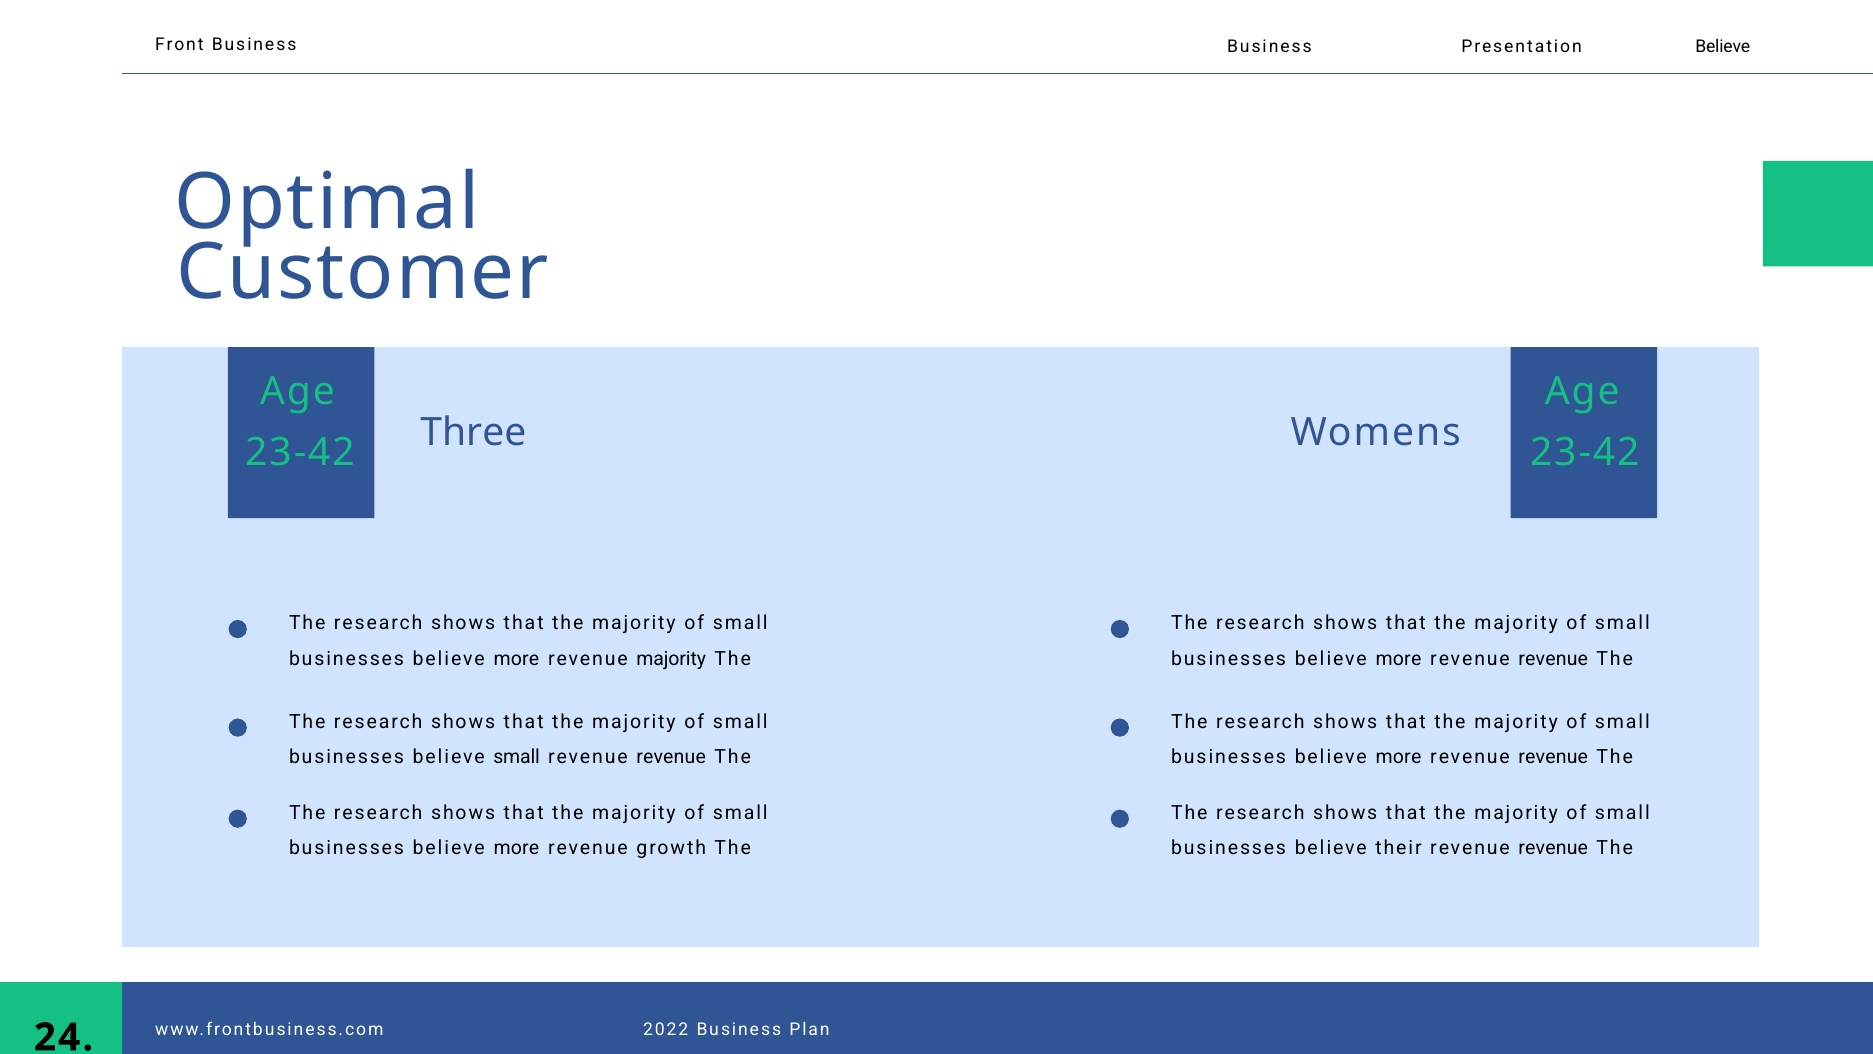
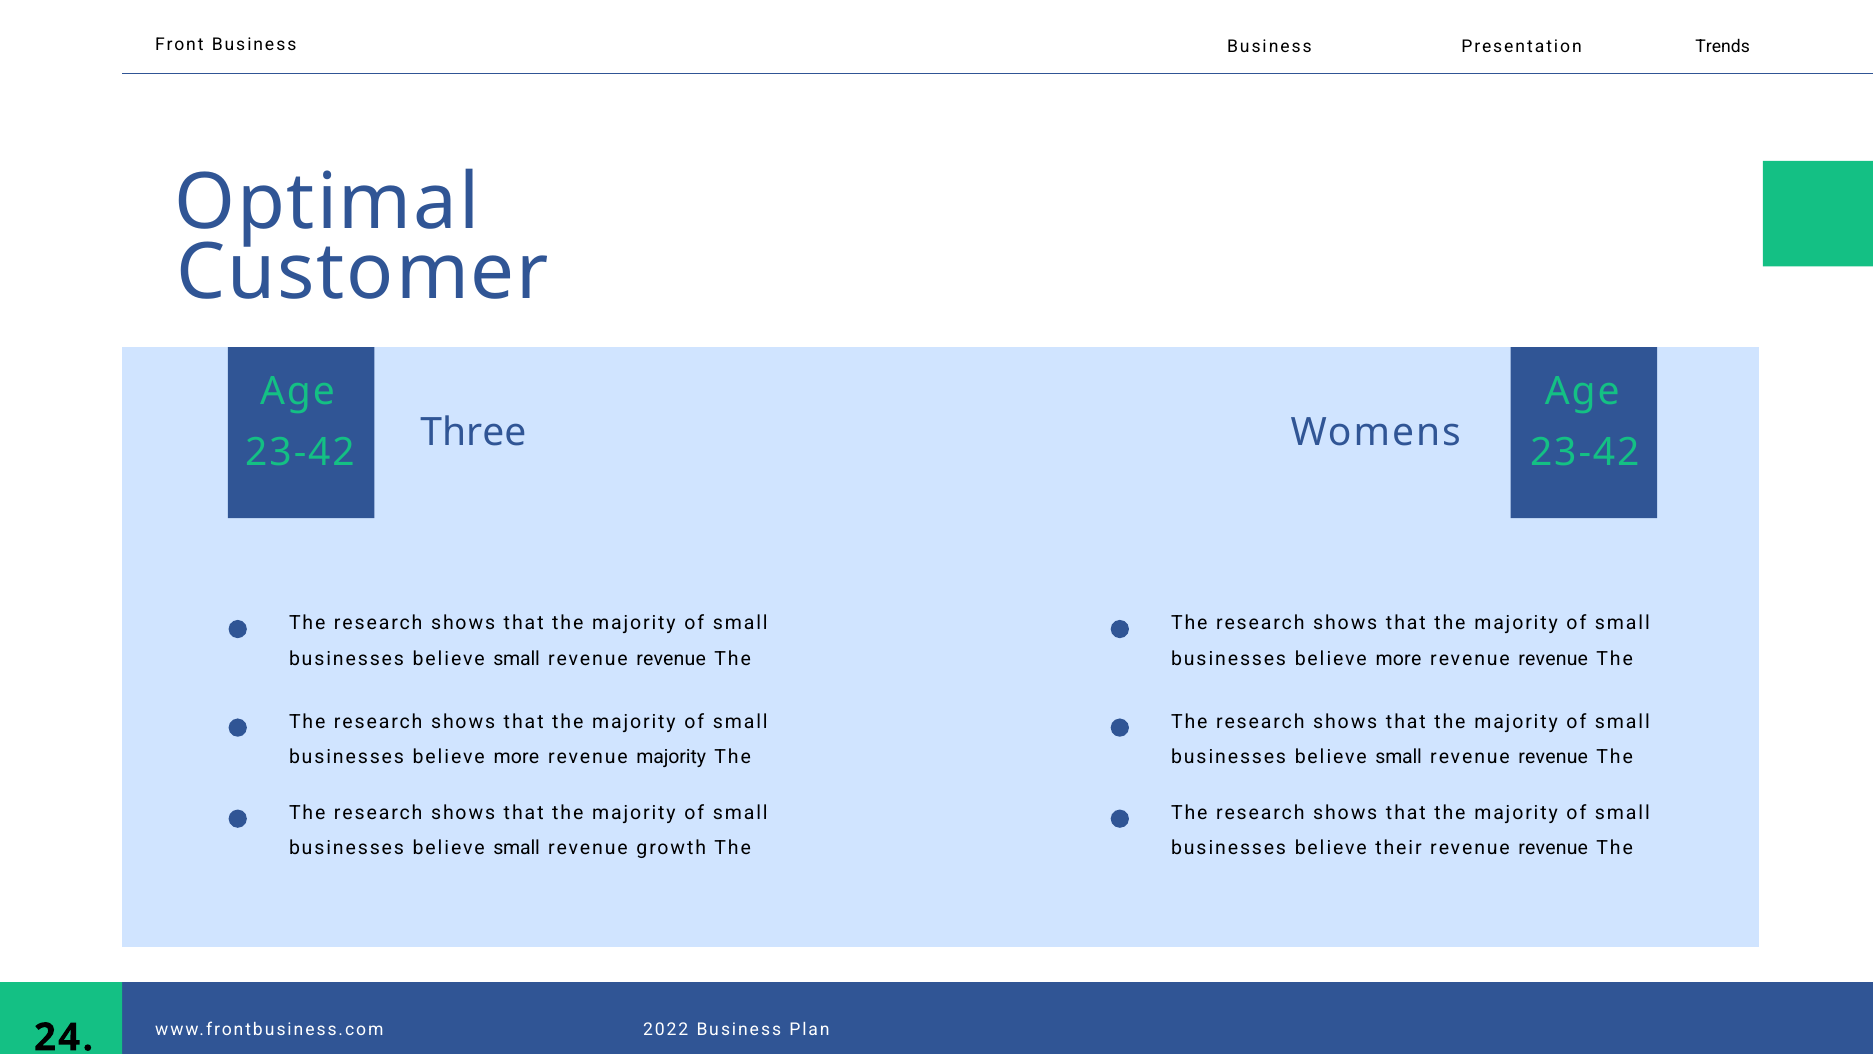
Presentation Believe: Believe -> Trends
more at (516, 658): more -> small
majority at (671, 658): majority -> revenue
small at (517, 757): small -> more
revenue at (671, 757): revenue -> majority
more at (1399, 757): more -> small
more at (516, 848): more -> small
